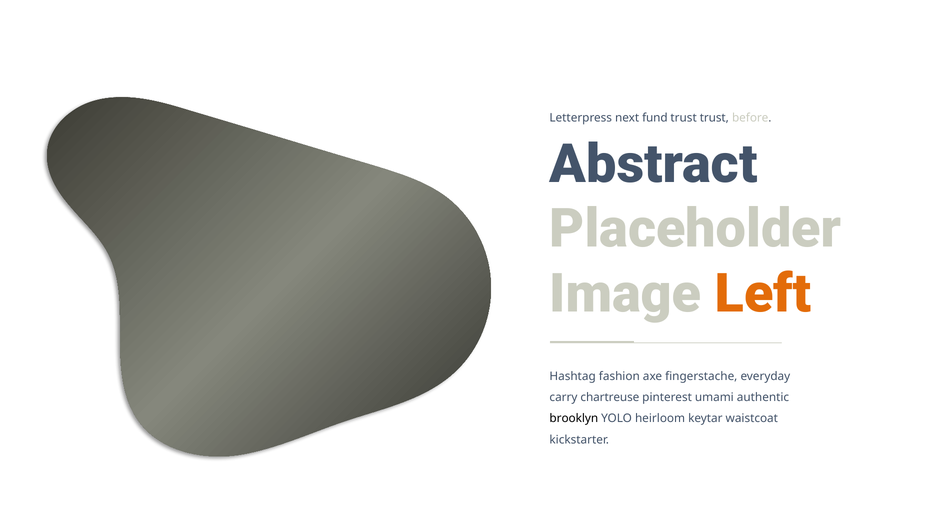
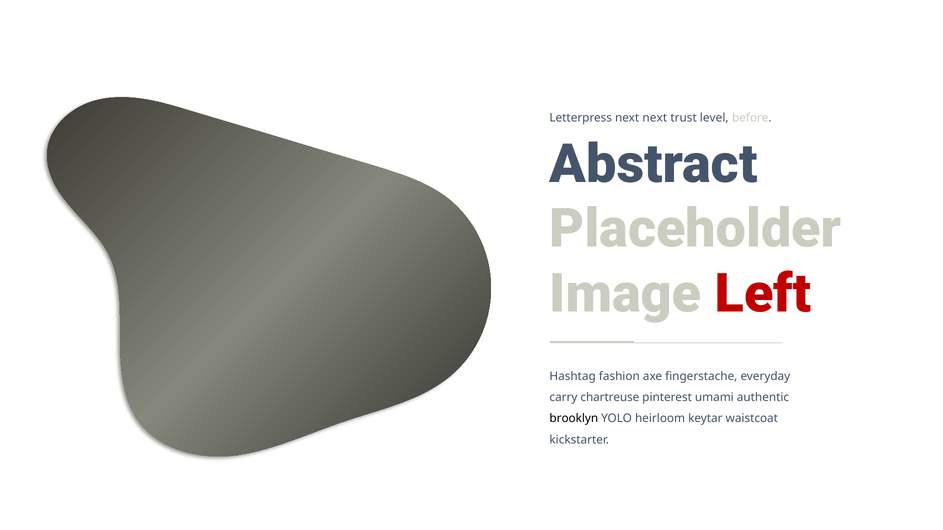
next fund: fund -> next
trust trust: trust -> level
Left colour: orange -> red
